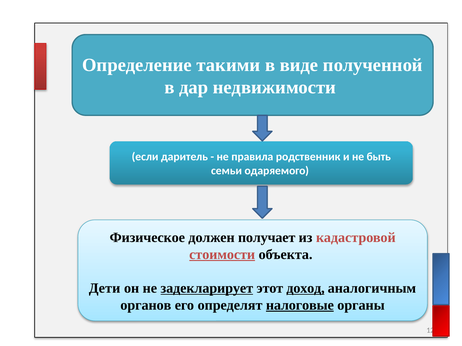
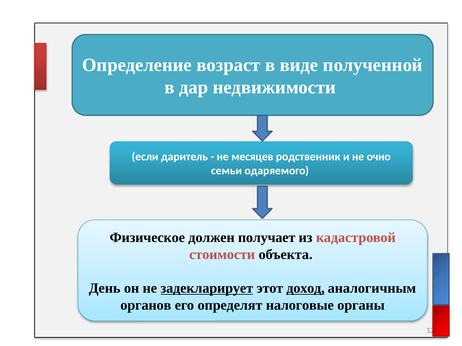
такими: такими -> возраст
правила: правила -> месяцев
быть: быть -> очно
стоимости underline: present -> none
Дети: Дети -> День
налоговые underline: present -> none
